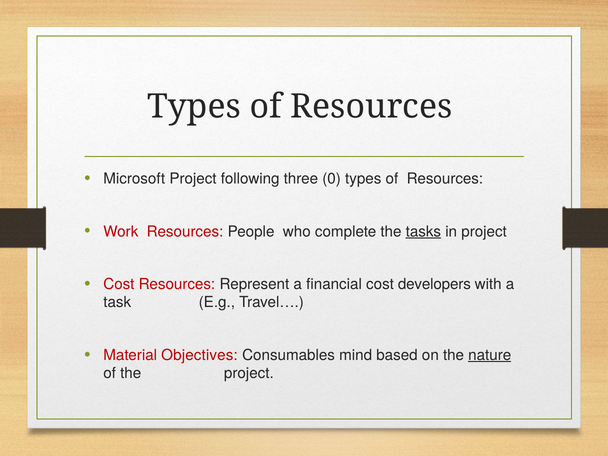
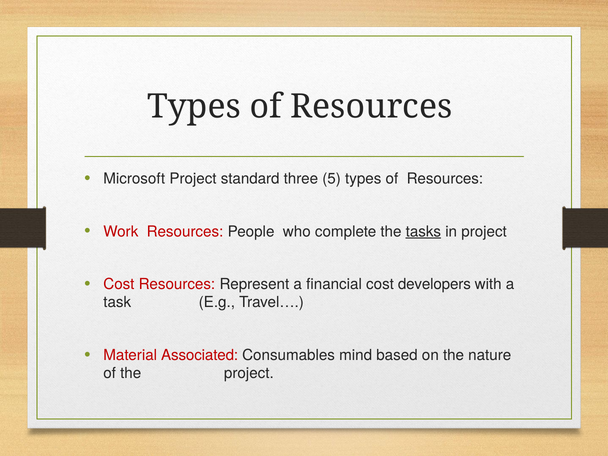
following: following -> standard
0: 0 -> 5
Objectives: Objectives -> Associated
nature underline: present -> none
